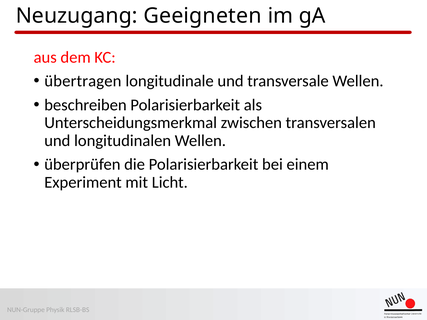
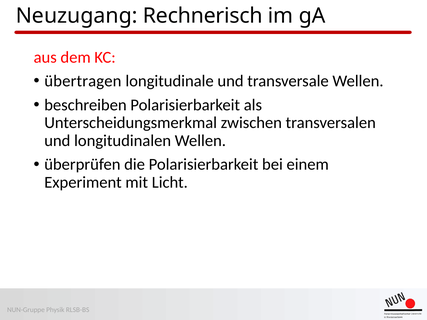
Geeigneten: Geeigneten -> Rechnerisch
